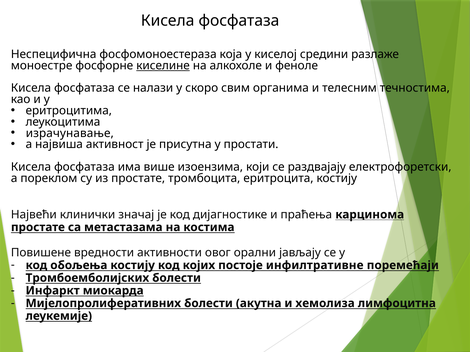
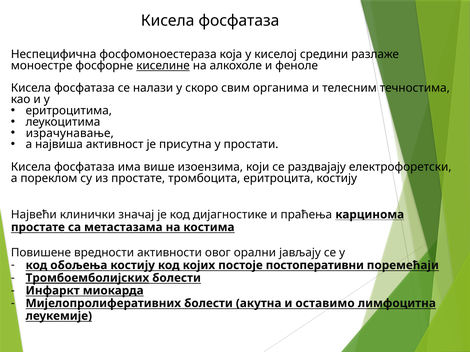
инфилтративне: инфилтративне -> постоперативни
Тромбоемболијских underline: none -> present
хемолиза: хемолиза -> оставимо
